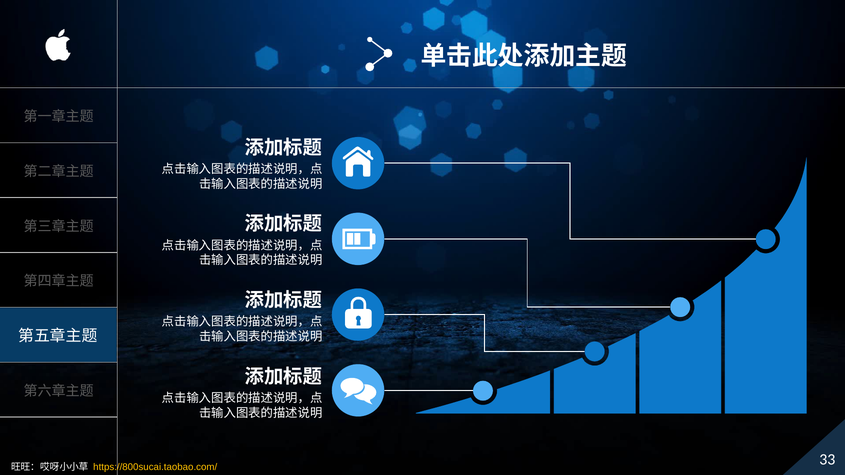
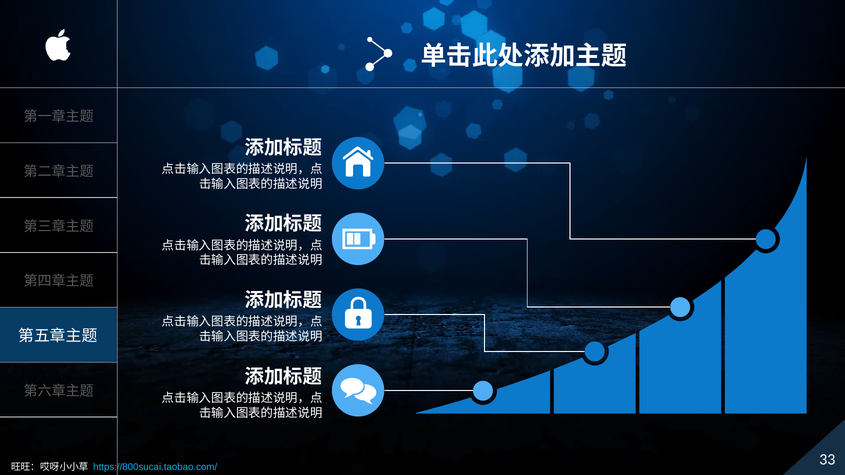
https://800sucai.taobao.com/ colour: yellow -> light blue
